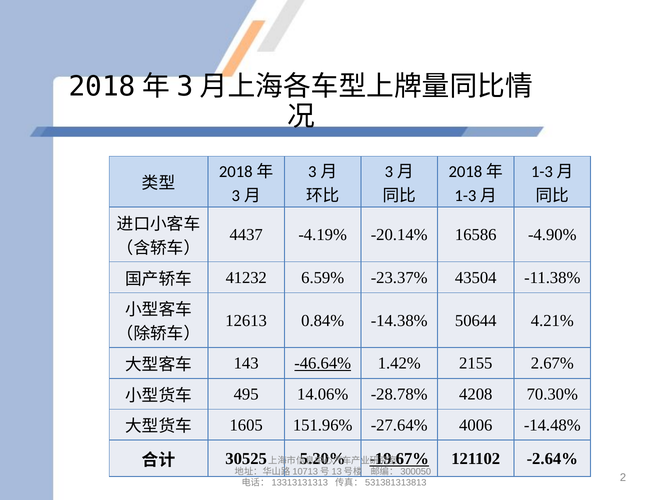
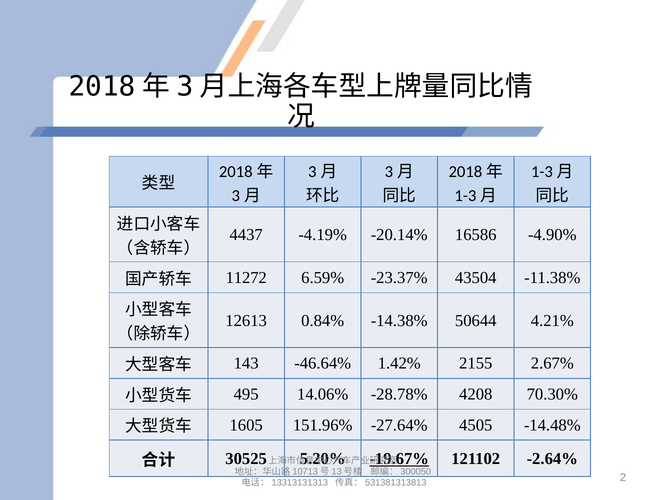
41232: 41232 -> 11272
-46.64% underline: present -> none
4006: 4006 -> 4505
